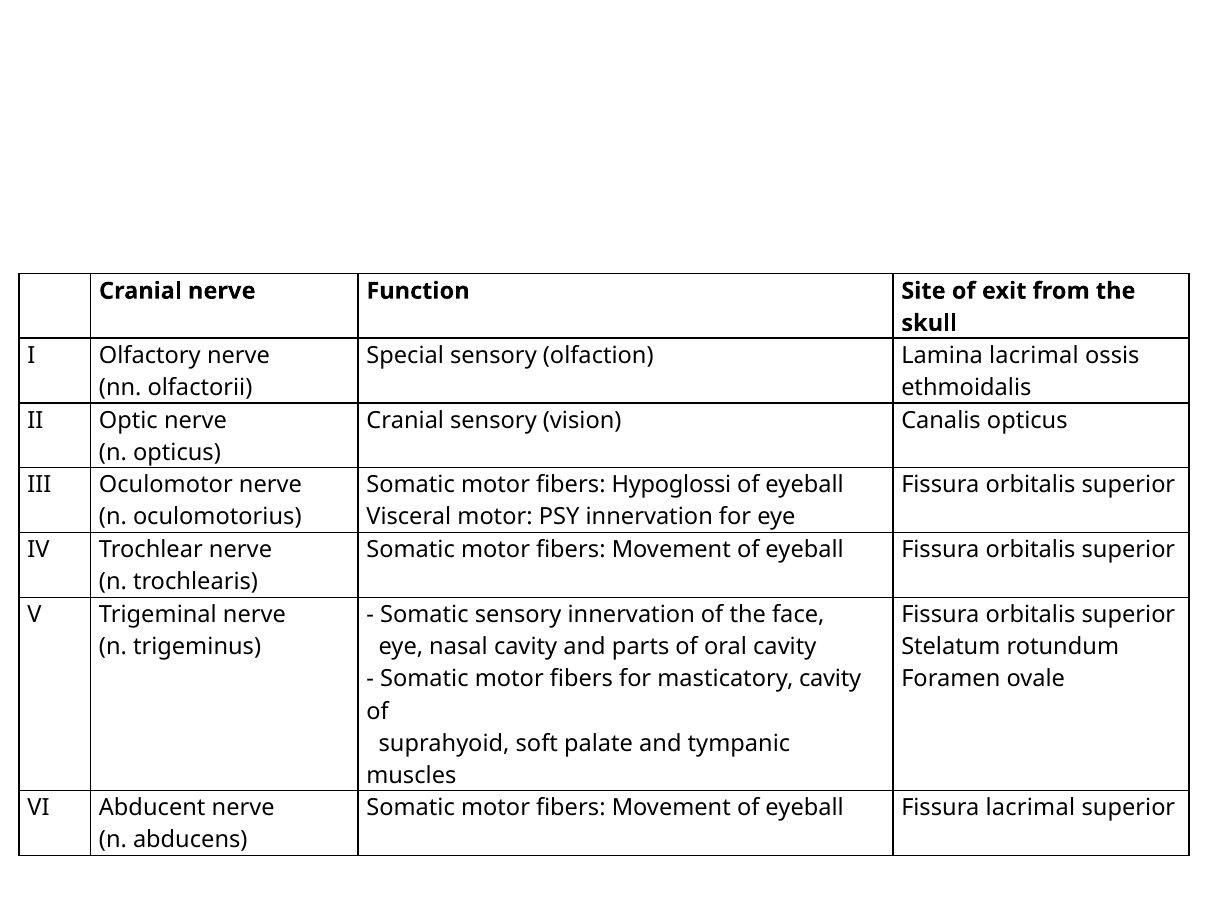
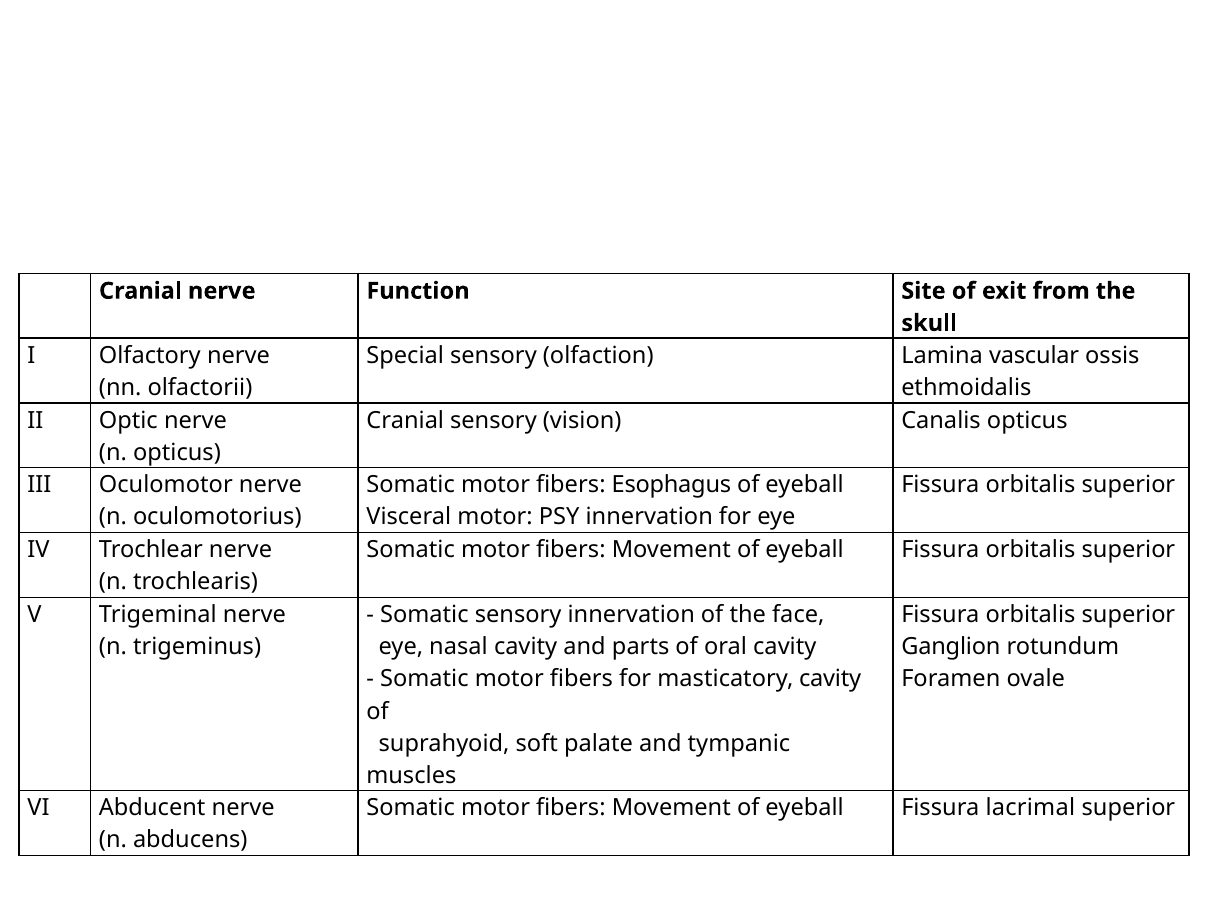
Lamina lacrimal: lacrimal -> vascular
Hypoglossi: Hypoglossi -> Esophagus
Stelatum: Stelatum -> Ganglion
